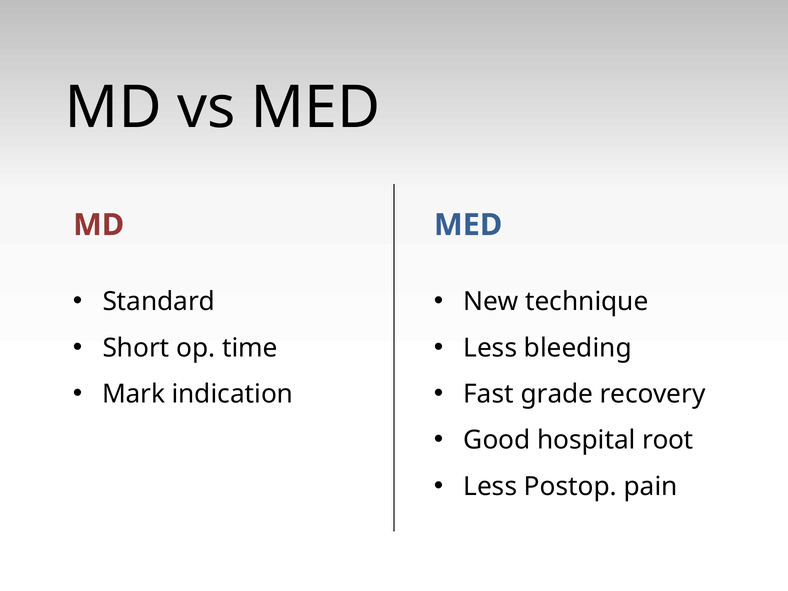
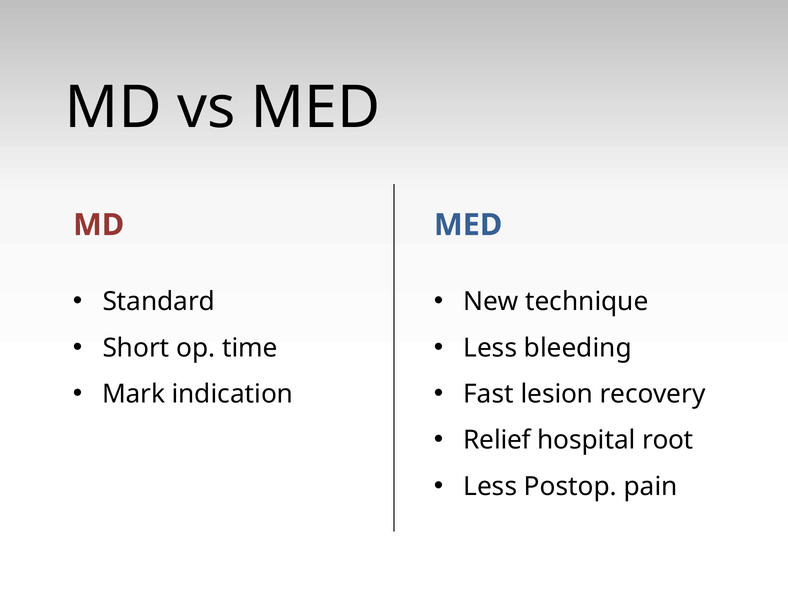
grade: grade -> lesion
Good: Good -> Relief
